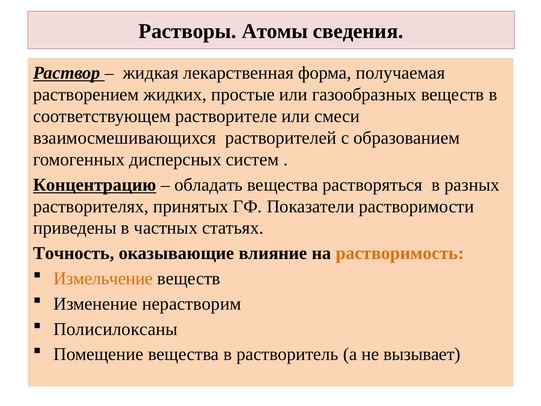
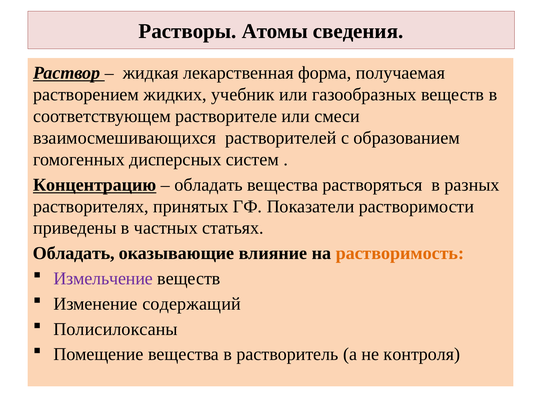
простые: простые -> учебник
Точность at (74, 253): Точность -> Обладать
Измельчение colour: orange -> purple
нерастворим: нерастворим -> содержащий
вызывает: вызывает -> контроля
